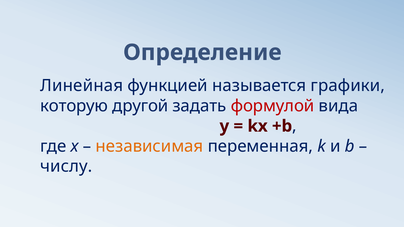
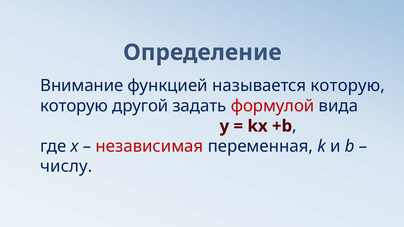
Линейная: Линейная -> Внимание
называется графики: графики -> которую
независимая colour: orange -> red
